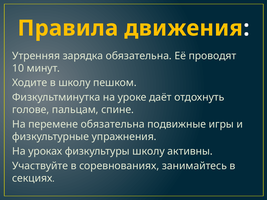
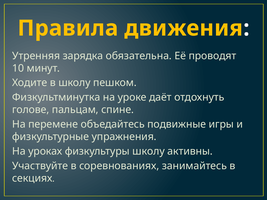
перемене обязательна: обязательна -> объедайтесь
